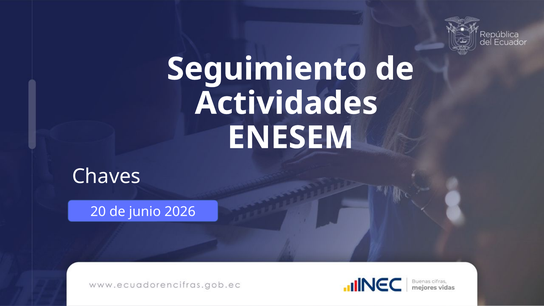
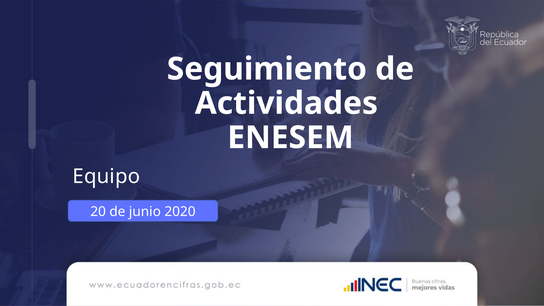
Chaves: Chaves -> Equipo
2026: 2026 -> 2020
